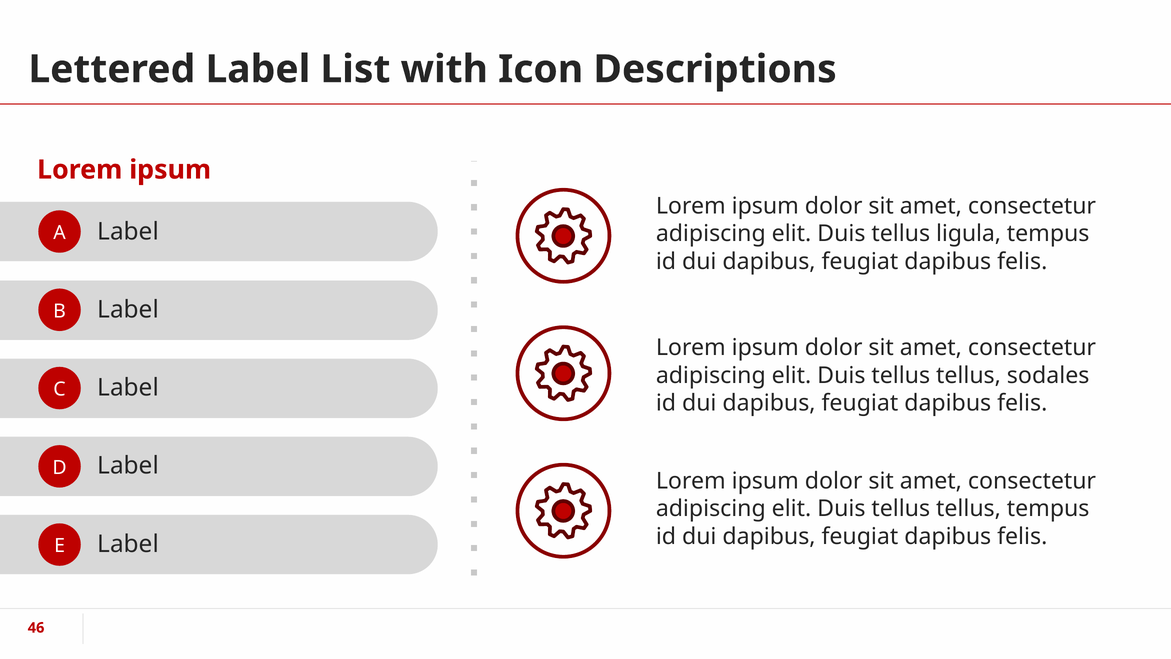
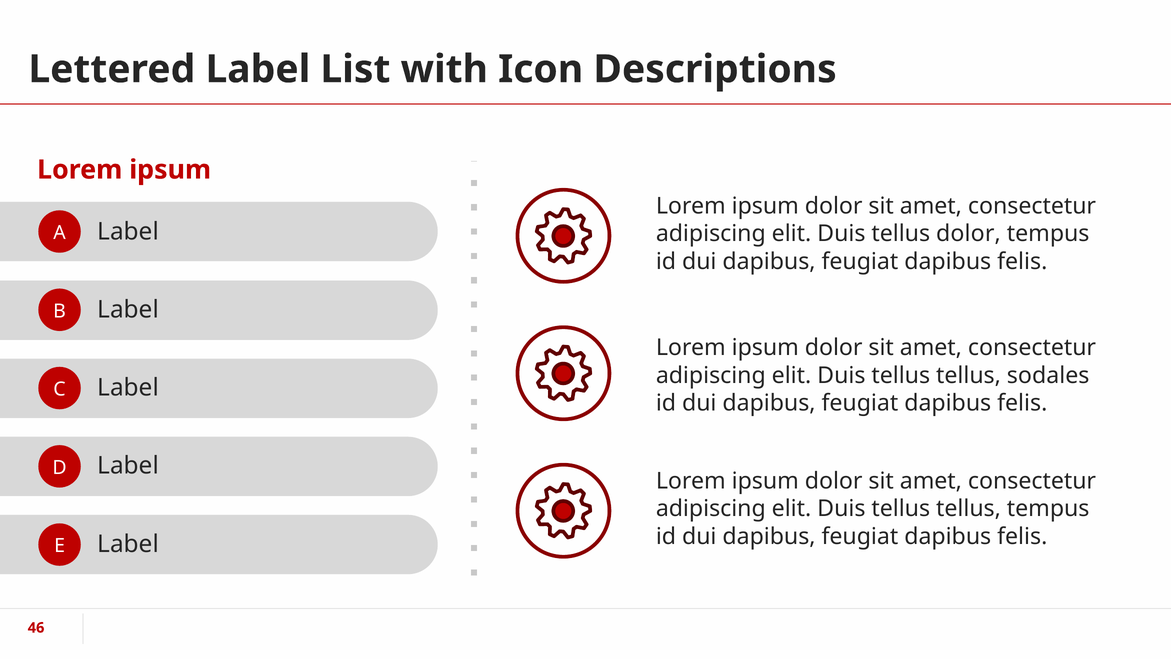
tellus ligula: ligula -> dolor
